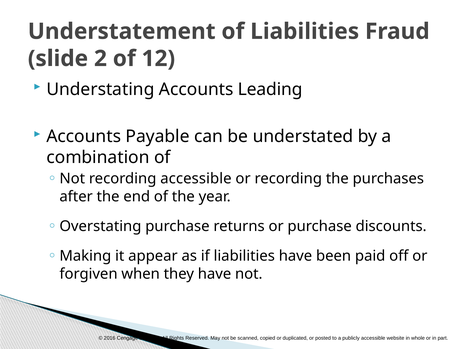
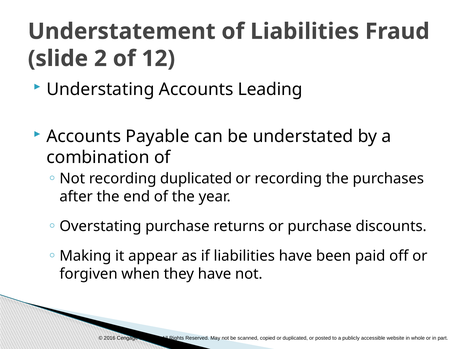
recording accessible: accessible -> duplicated
